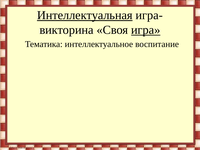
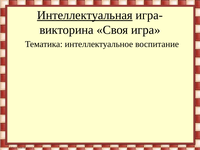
игра underline: present -> none
